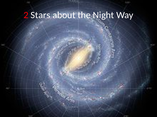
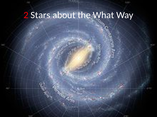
Night: Night -> What
